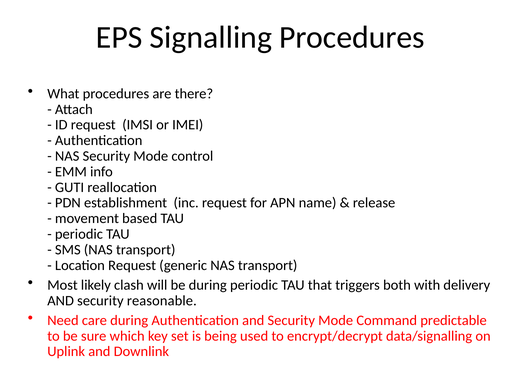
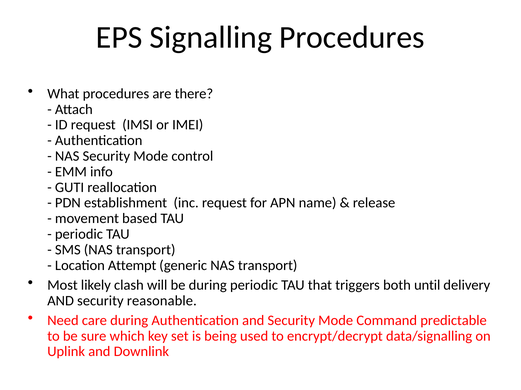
Location Request: Request -> Attempt
with: with -> until
